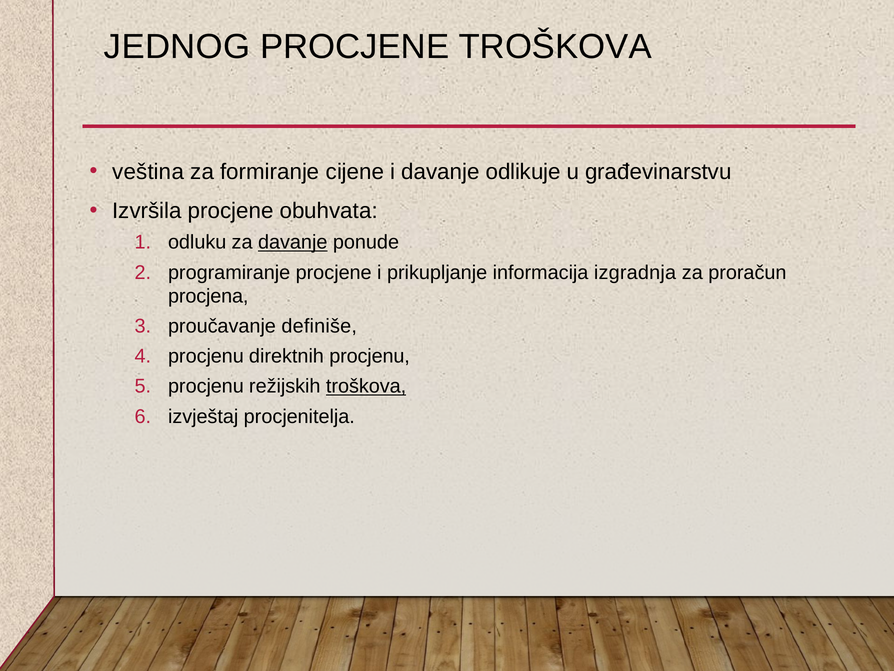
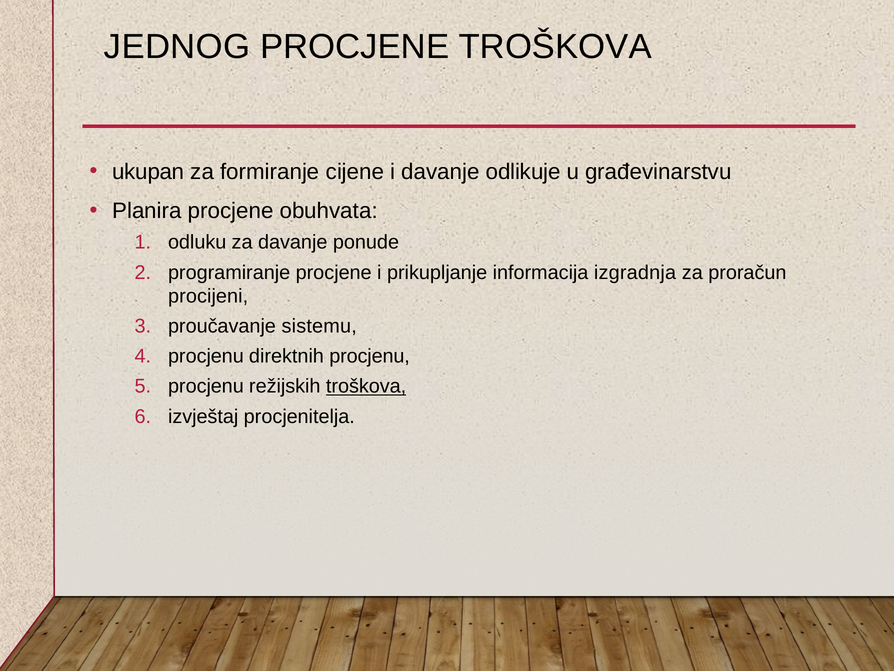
veština: veština -> ukupan
Izvršila: Izvršila -> Planira
davanje at (293, 242) underline: present -> none
procjena: procjena -> procijeni
definiše: definiše -> sistemu
